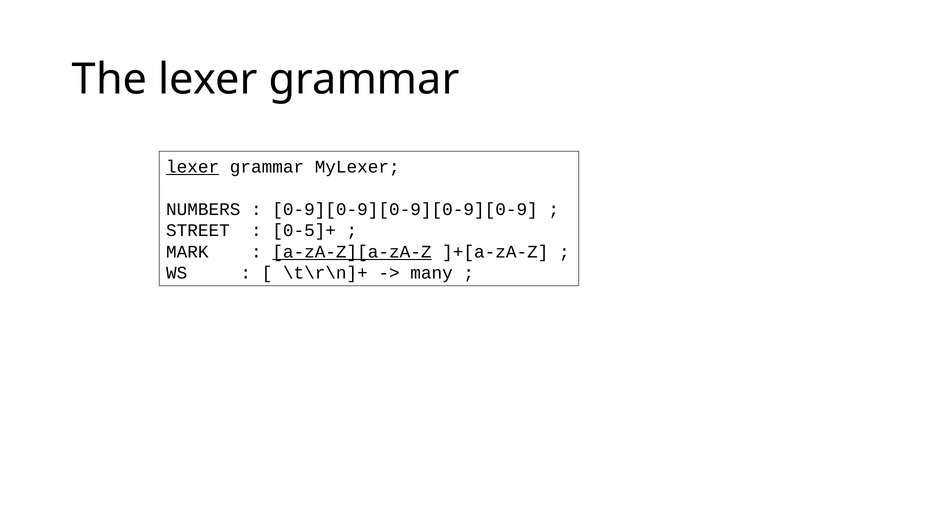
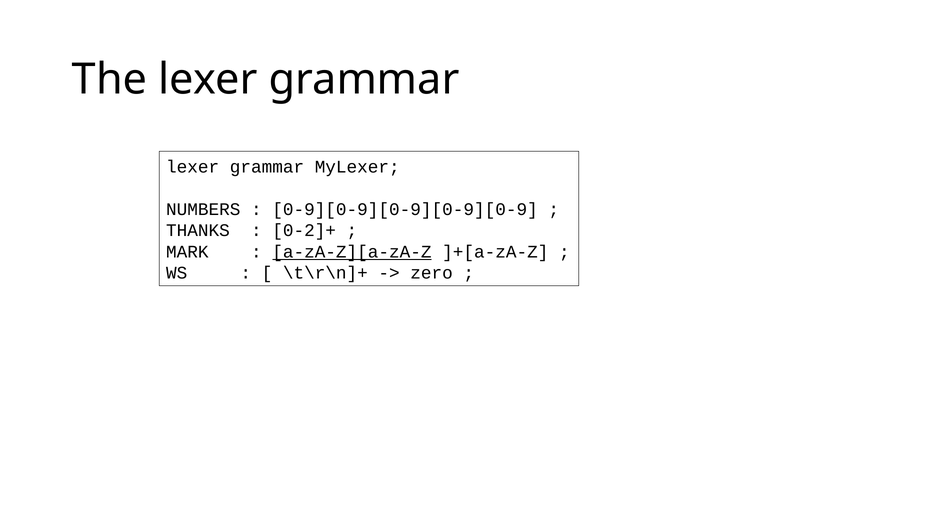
lexer at (193, 167) underline: present -> none
STREET: STREET -> THANKS
0-5]+: 0-5]+ -> 0-2]+
many: many -> zero
